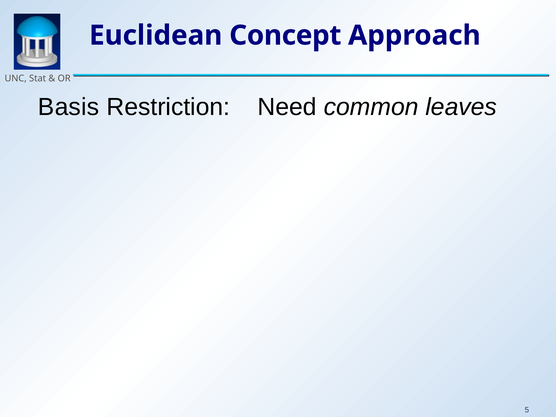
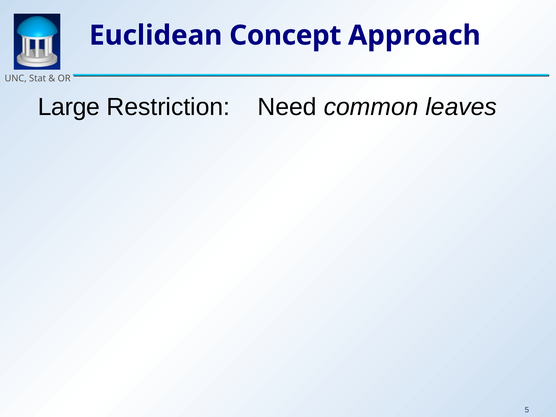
Basis: Basis -> Large
